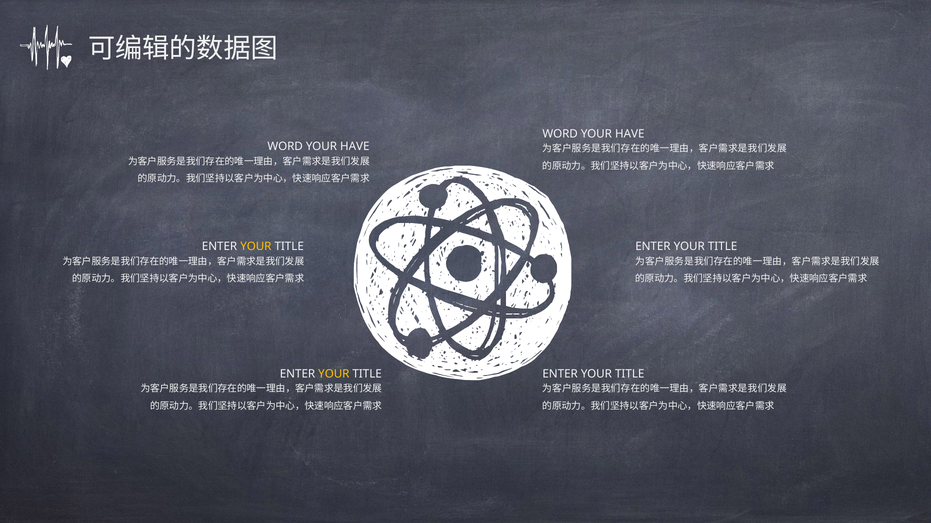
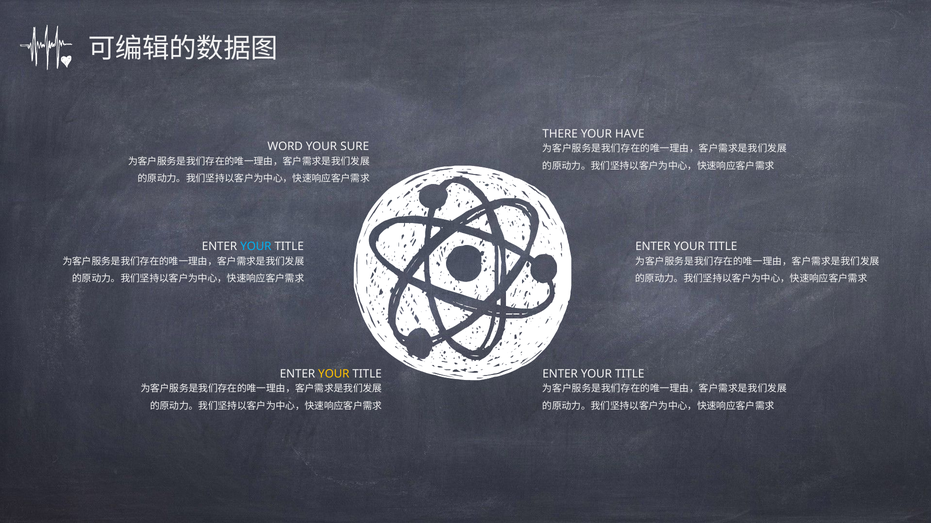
WORD at (560, 134): WORD -> THERE
HAVE at (355, 147): HAVE -> SURE
YOUR at (256, 247) colour: yellow -> light blue
